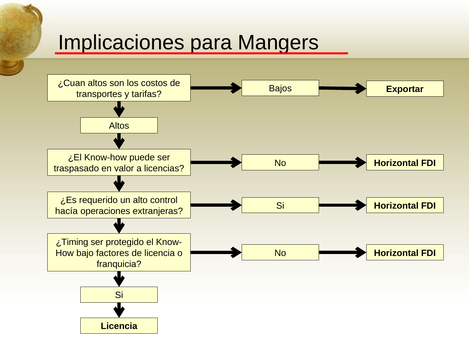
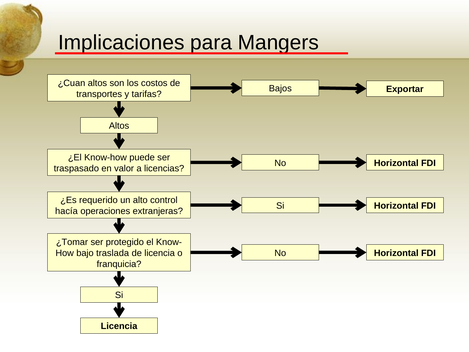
¿Timing: ¿Timing -> ¿Tomar
factores: factores -> traslada
